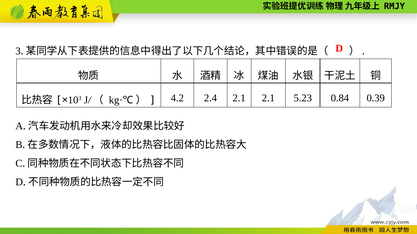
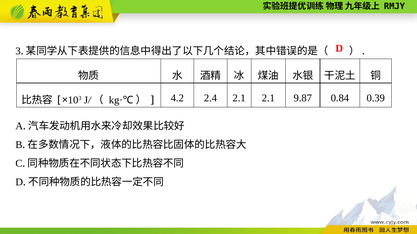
5.23: 5.23 -> 9.87
